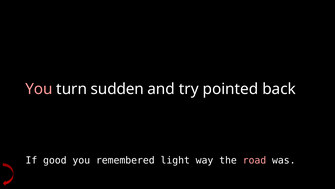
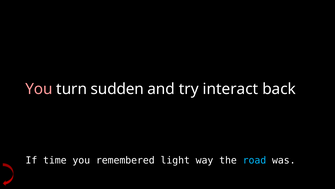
pointed: pointed -> interact
good: good -> time
road colour: pink -> light blue
